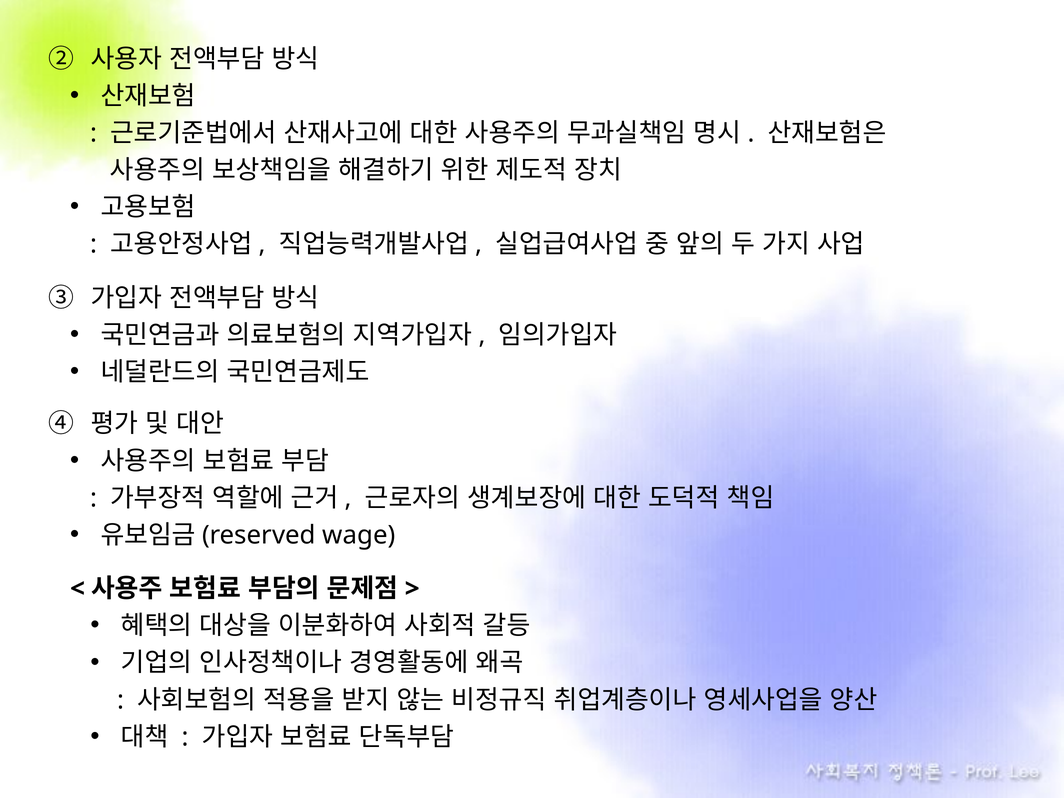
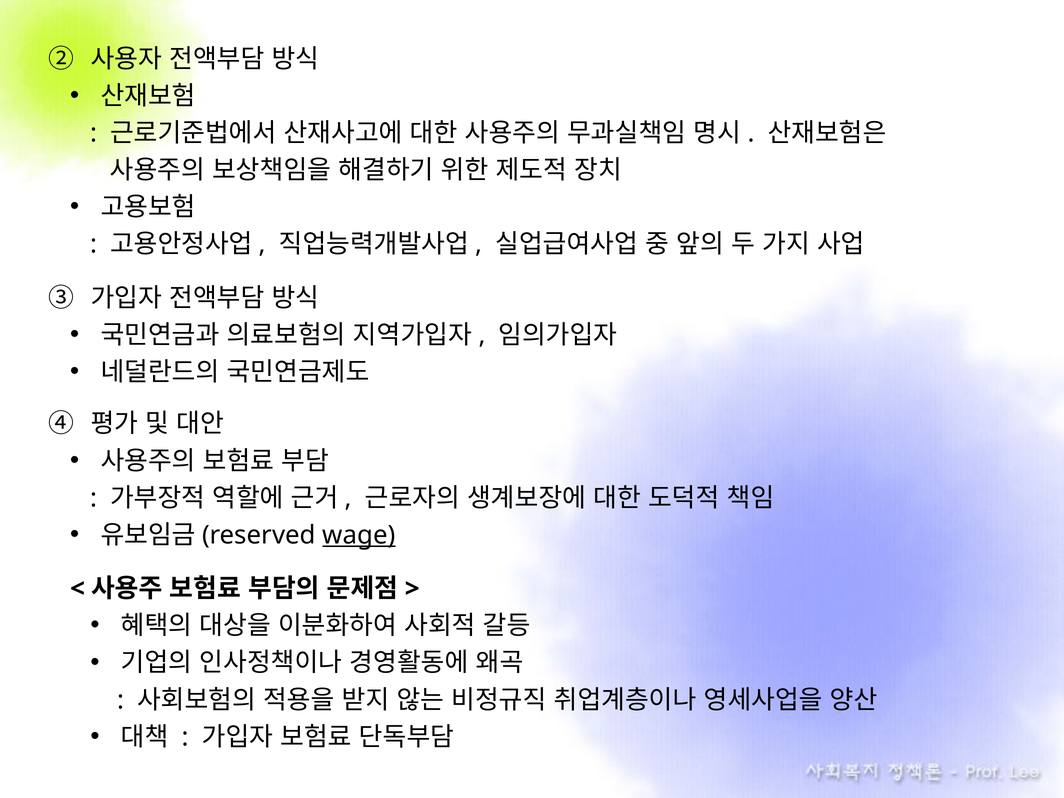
wage underline: none -> present
